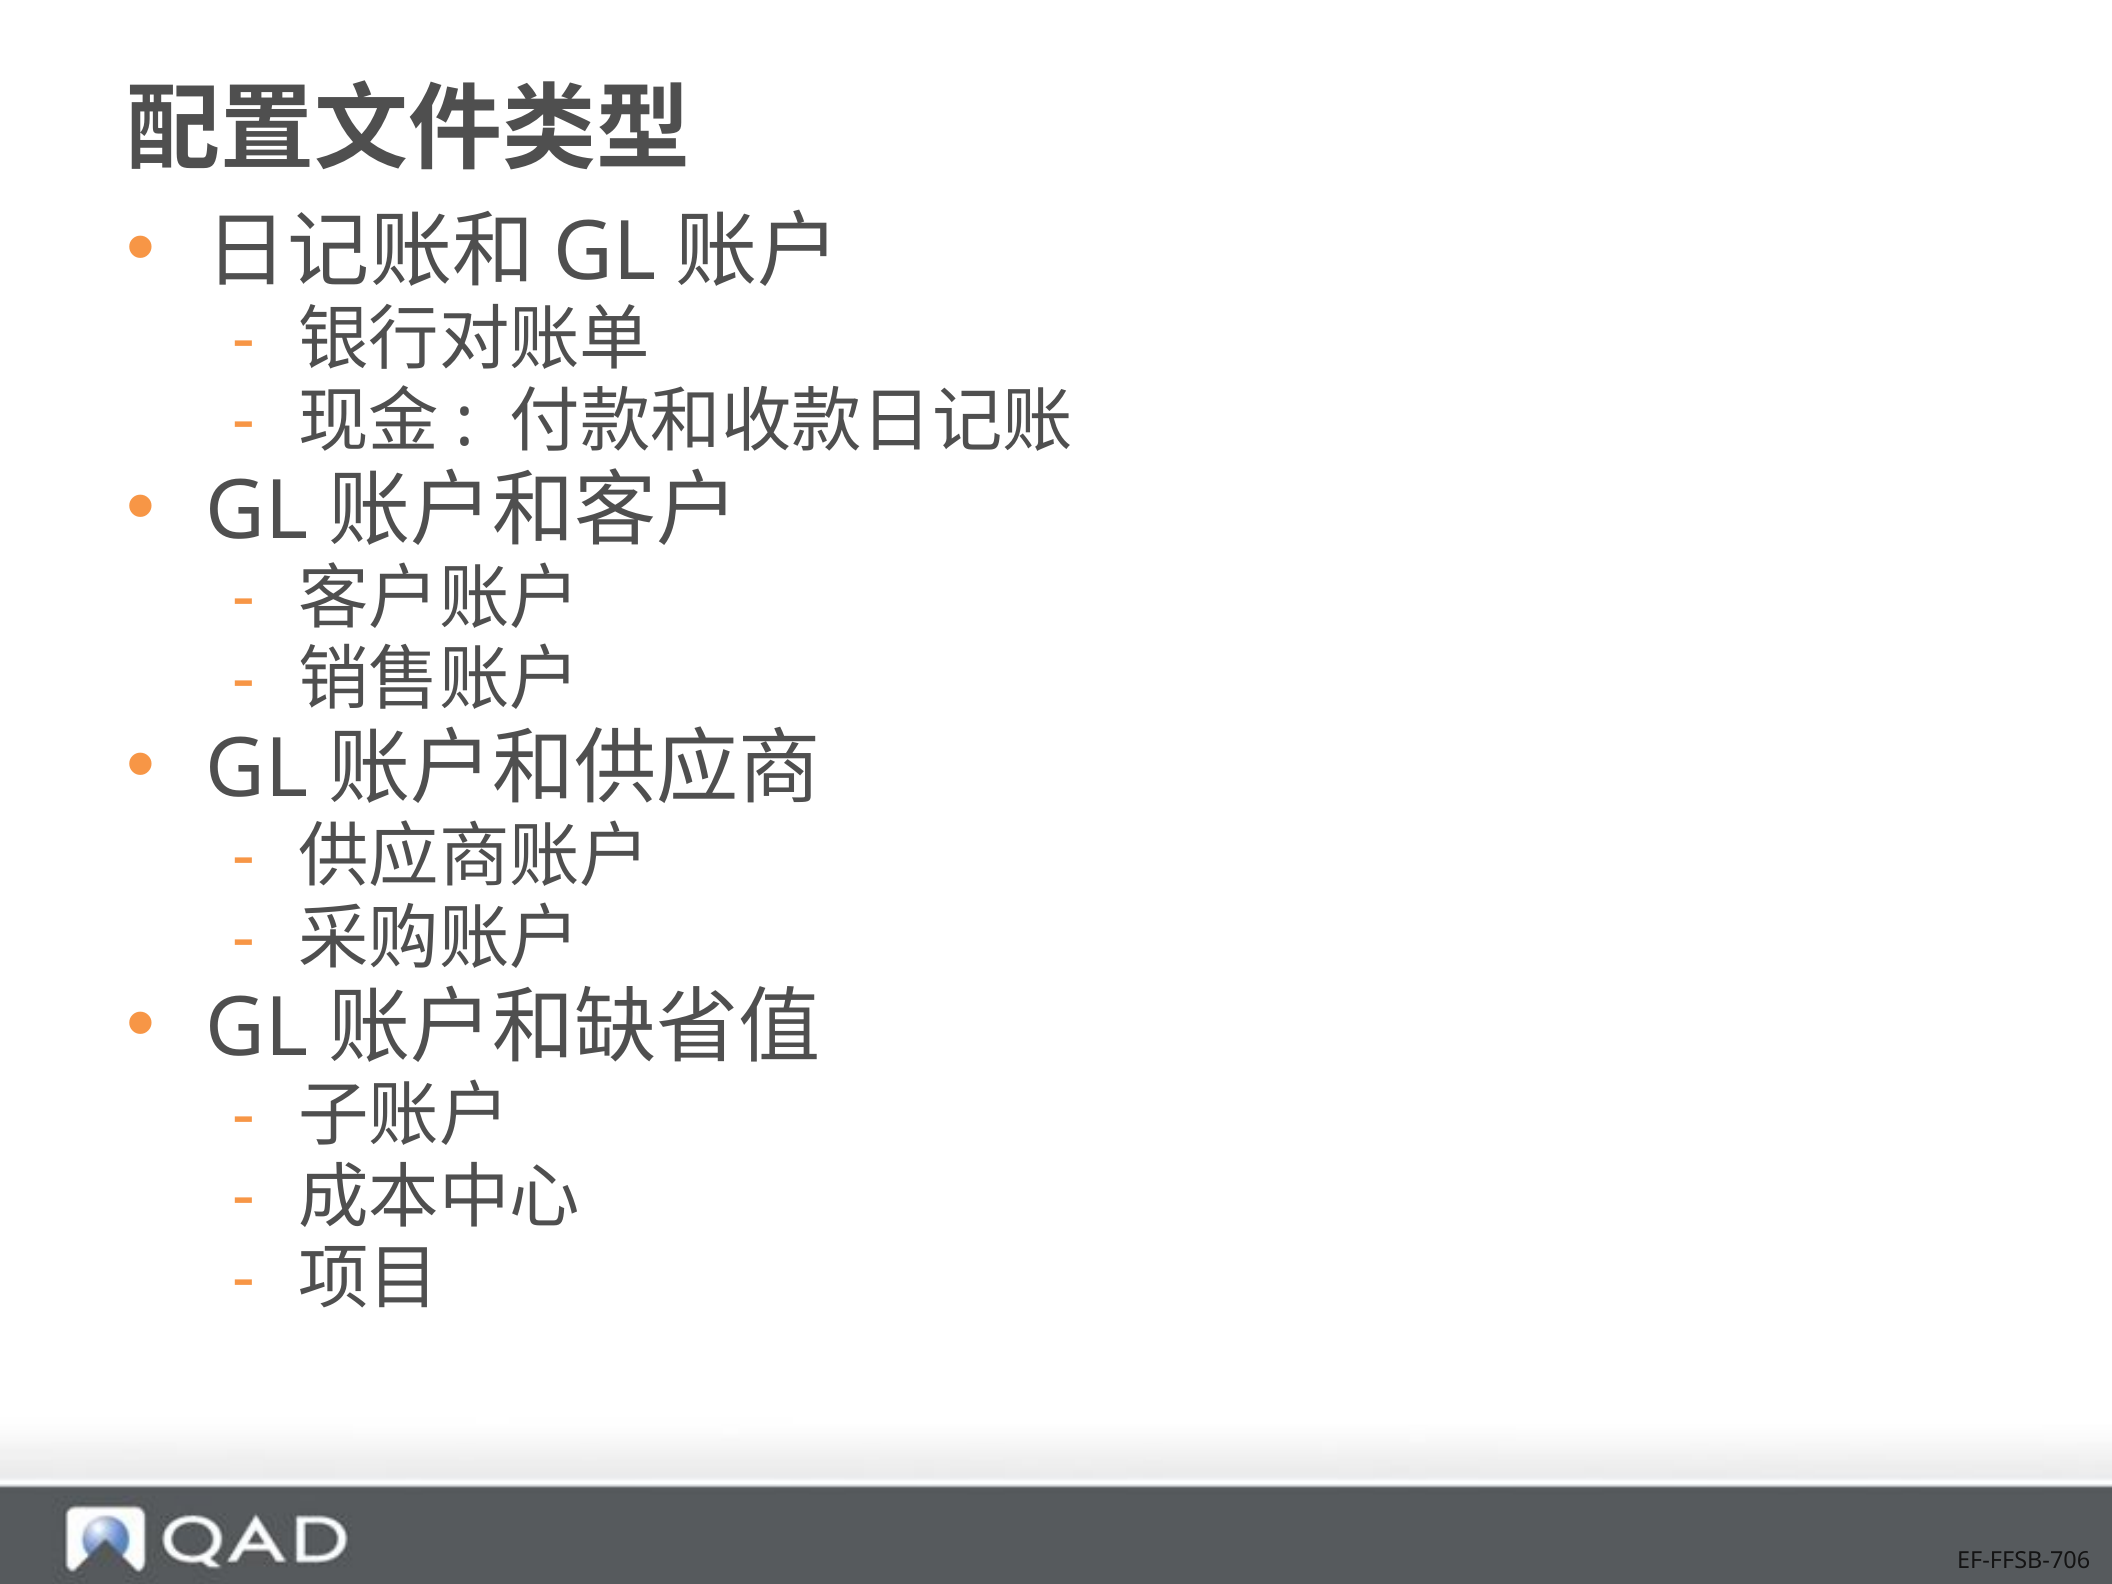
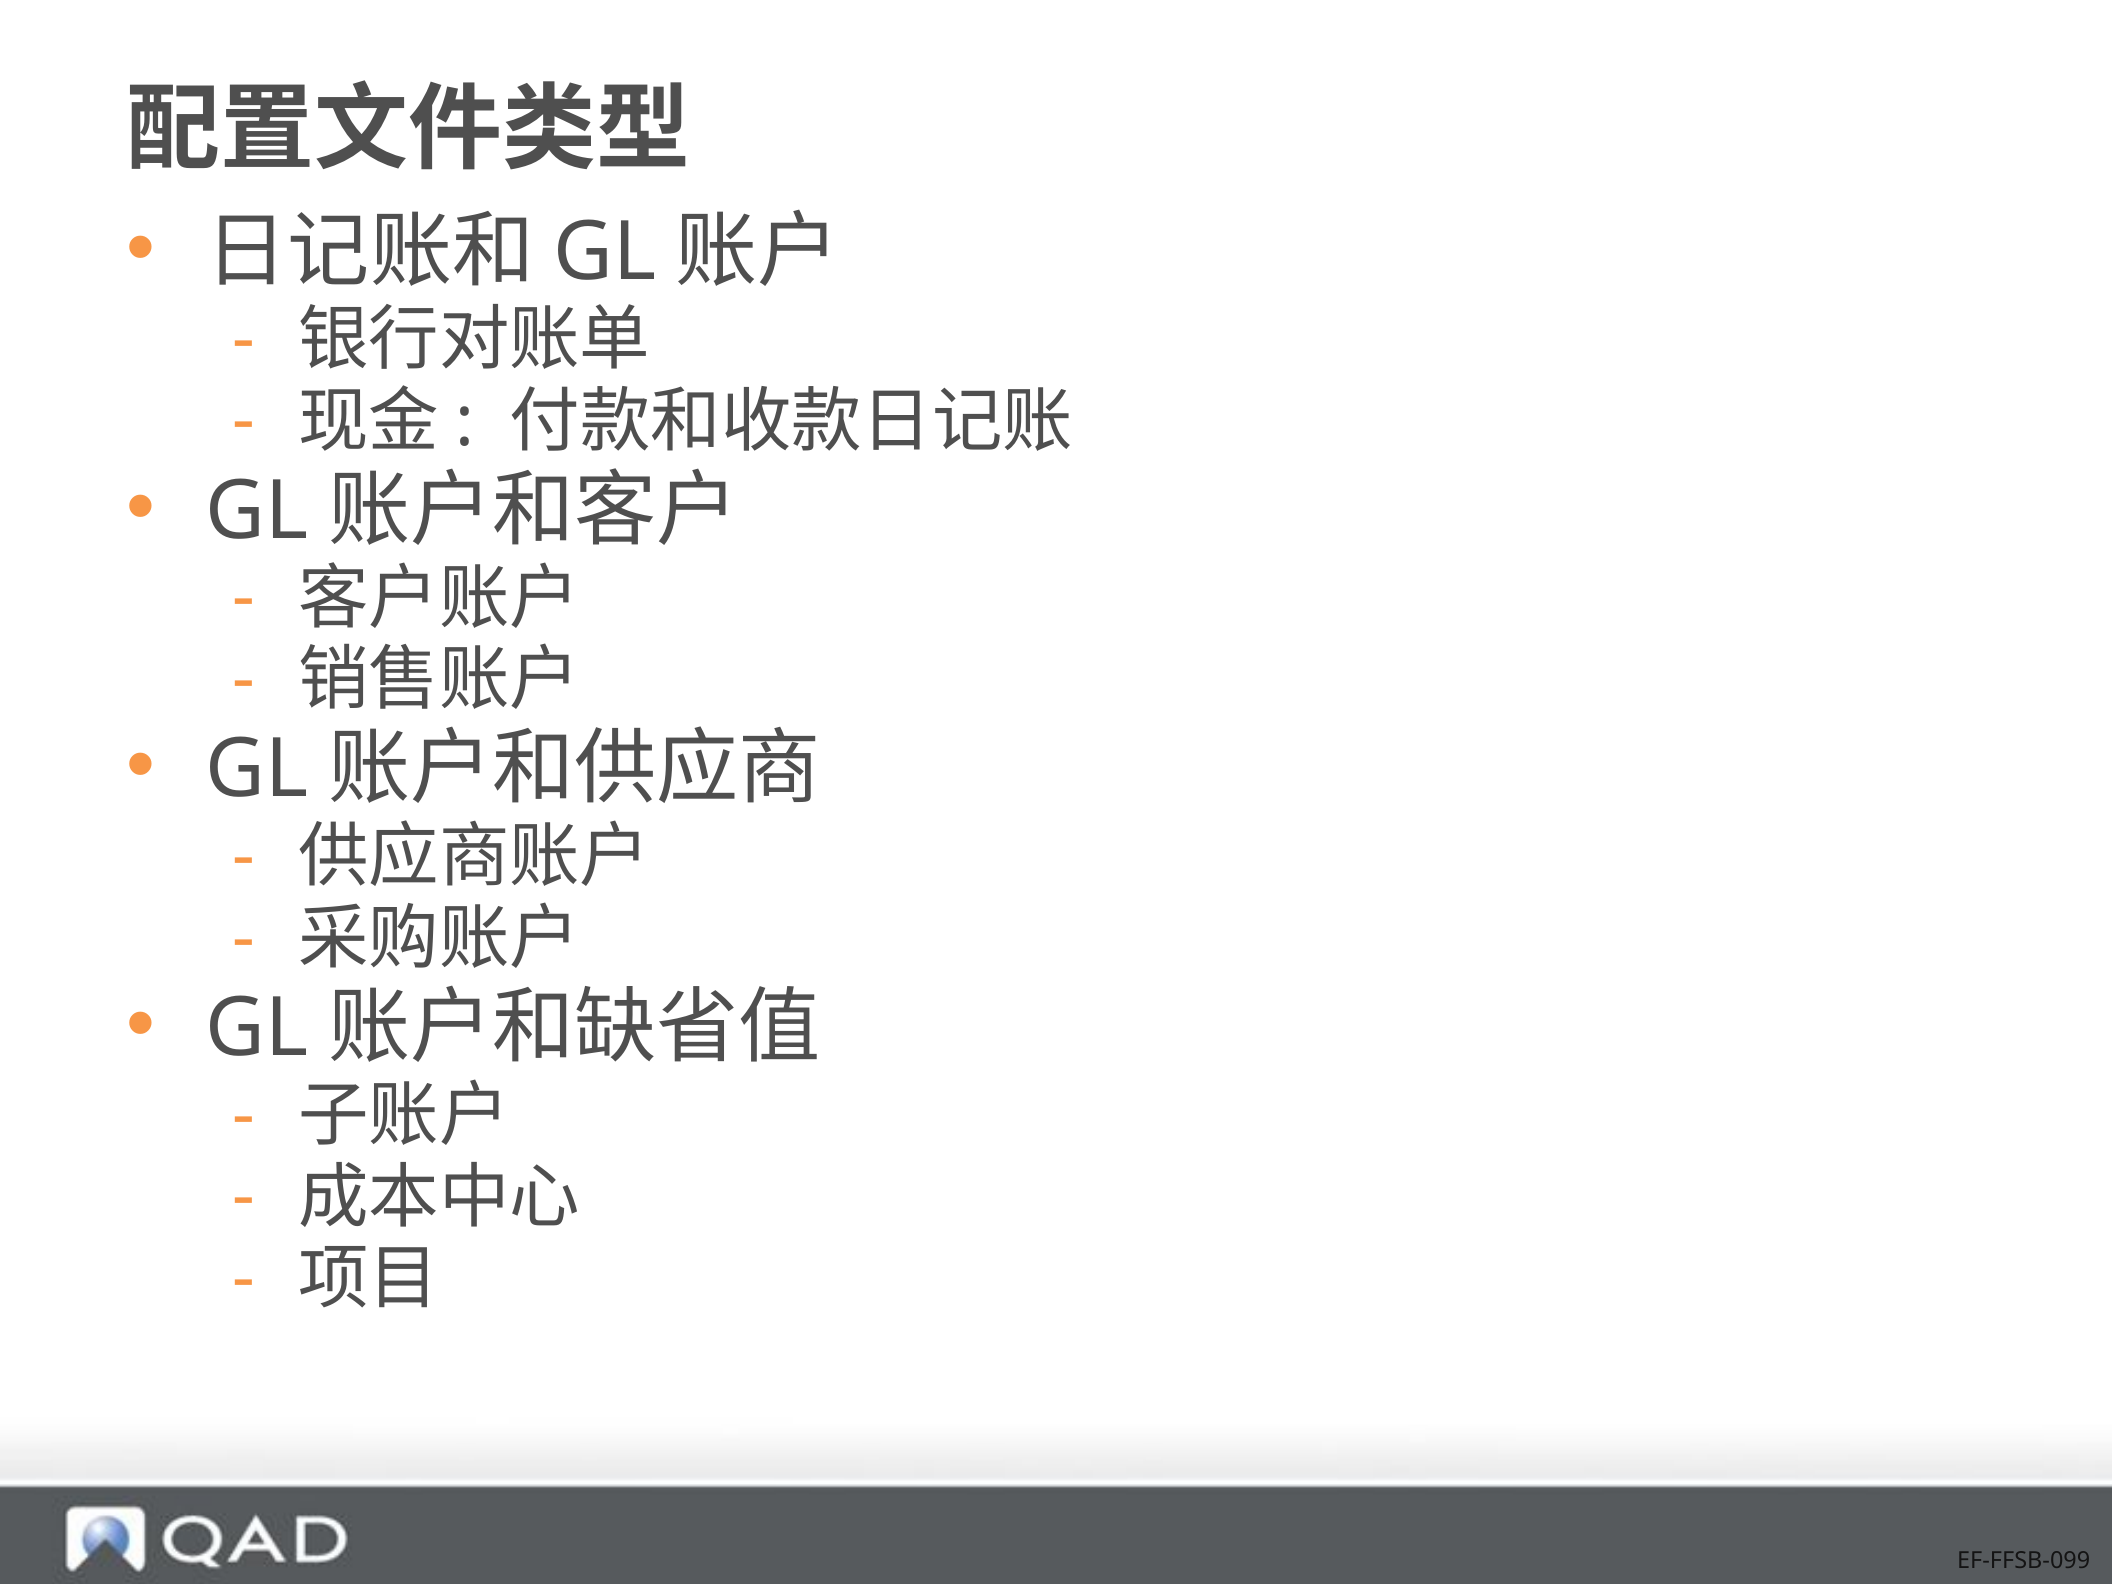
EF-FFSB-706: EF-FFSB-706 -> EF-FFSB-099
